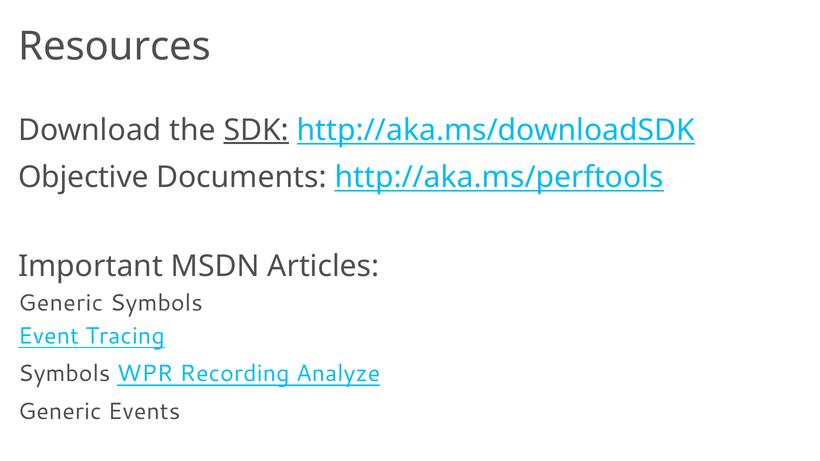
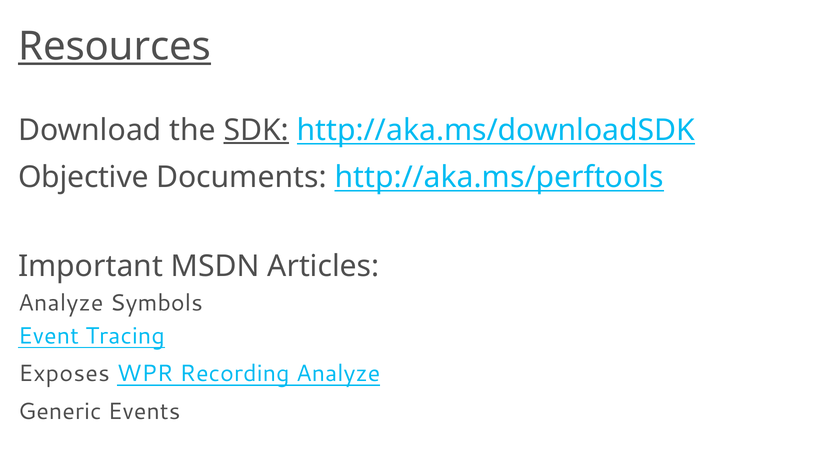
Resources underline: none -> present
Generic at (61, 303): Generic -> Analyze
Symbols at (64, 374): Symbols -> Exposes
